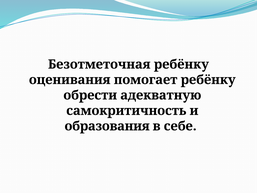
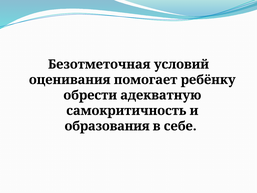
Безотметочная ребёнку: ребёнку -> условий
